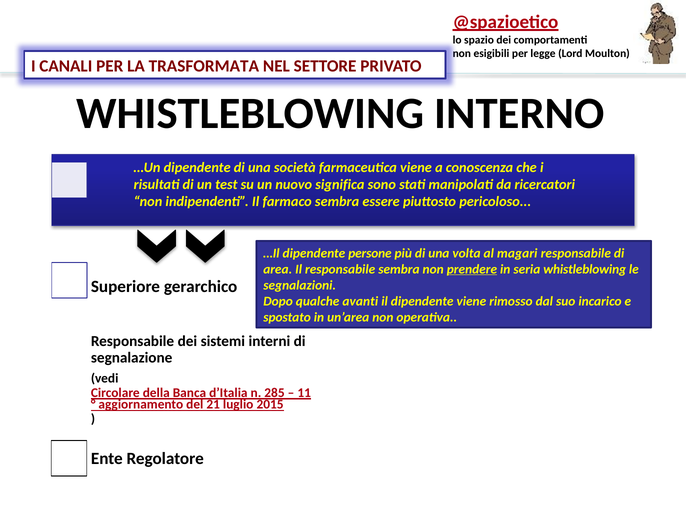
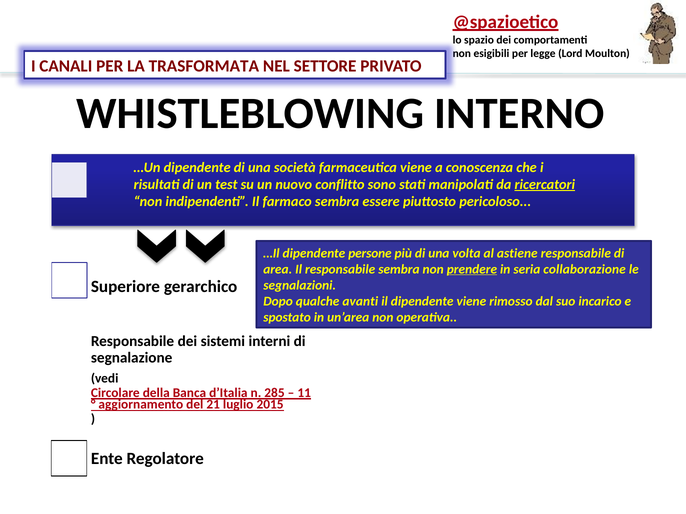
significa: significa -> conflitto
ricercatori underline: none -> present
magari: magari -> astiene
seria whistleblowing: whistleblowing -> collaborazione
